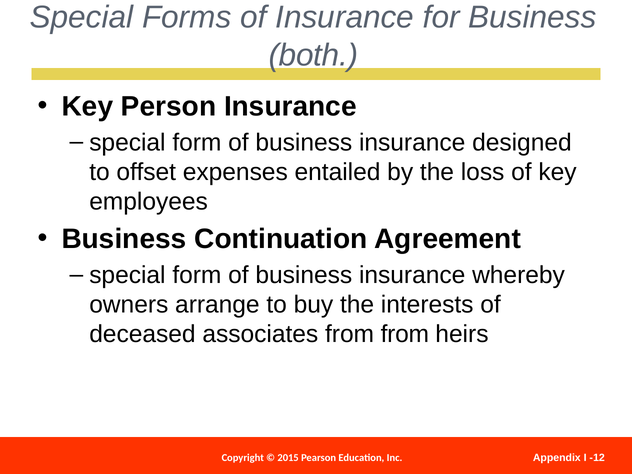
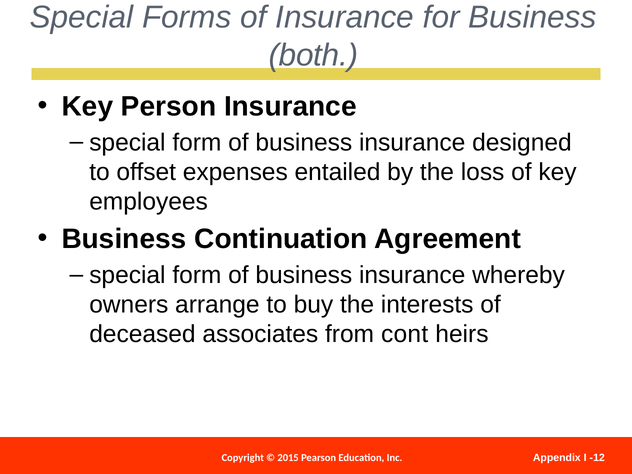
from from: from -> cont
